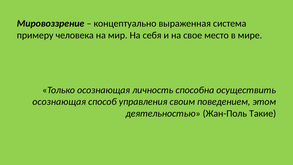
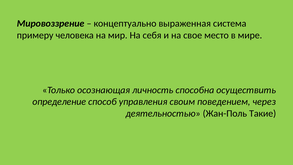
осознающая at (59, 102): осознающая -> определение
этом: этом -> через
